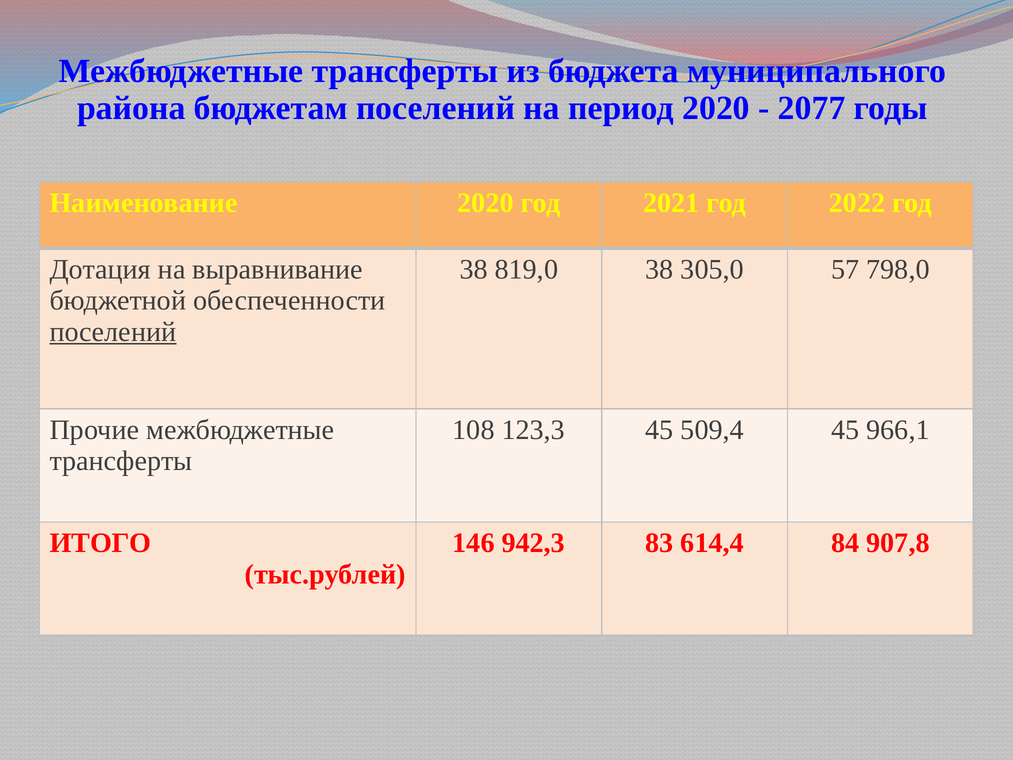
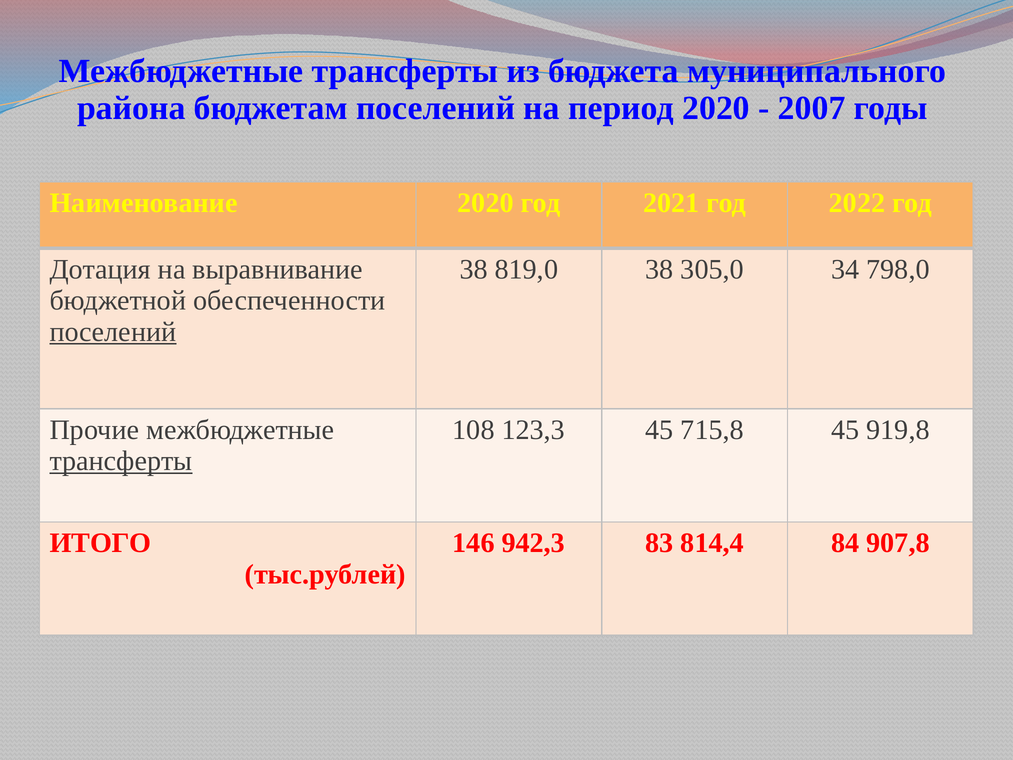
2077: 2077 -> 2007
57: 57 -> 34
509,4: 509,4 -> 715,8
966,1: 966,1 -> 919,8
трансферты at (121, 461) underline: none -> present
614,4: 614,4 -> 814,4
